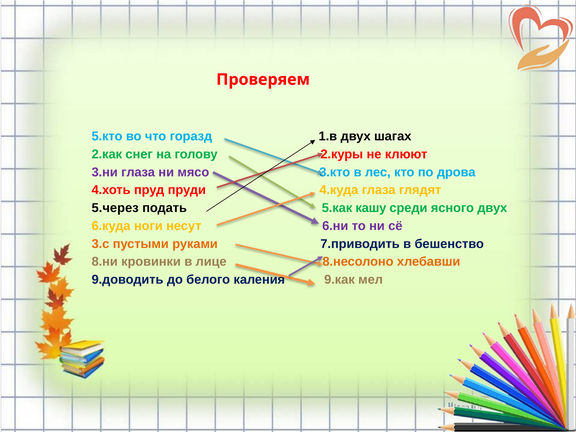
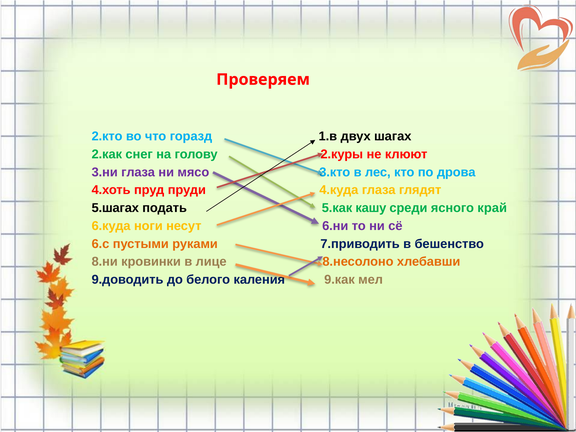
5.кто: 5.кто -> 2.кто
5.через: 5.через -> 5.шагах
ясного двух: двух -> край
3.с: 3.с -> 6.с
